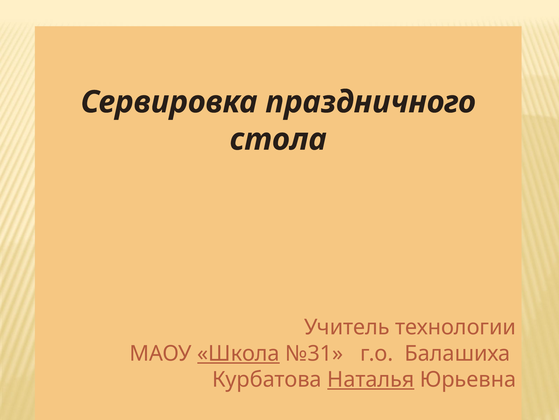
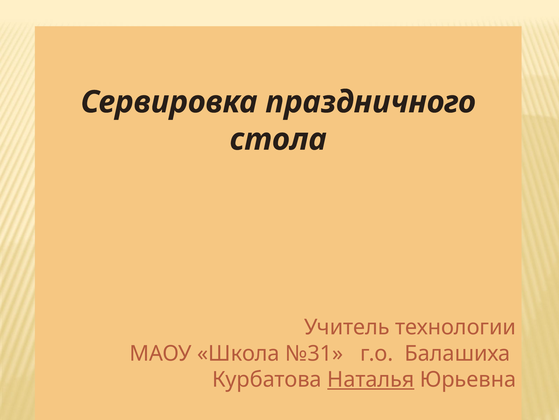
Школа underline: present -> none
